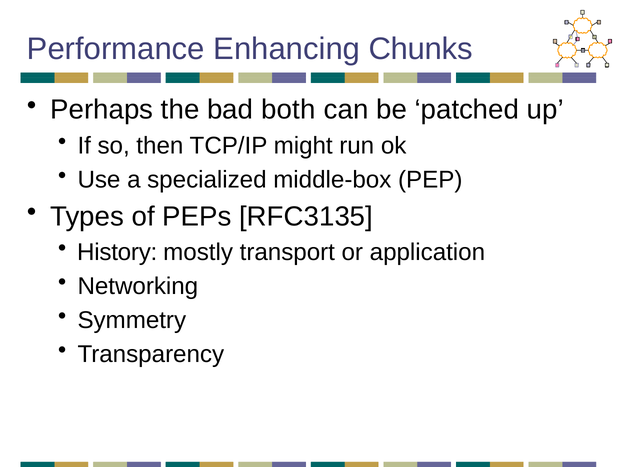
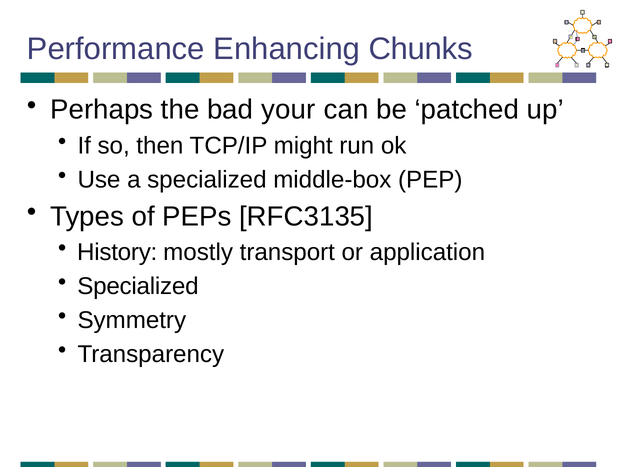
both: both -> your
Networking at (138, 286): Networking -> Specialized
